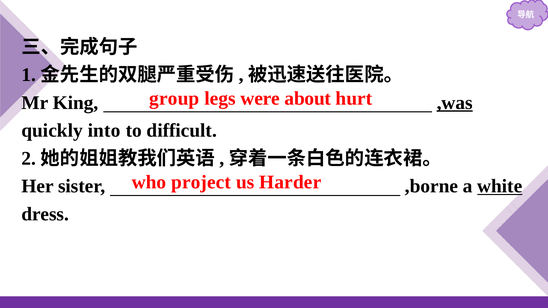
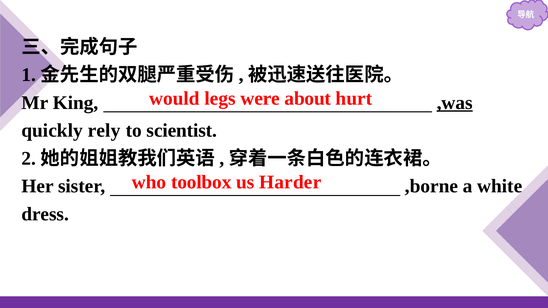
group: group -> would
into: into -> rely
difficult: difficult -> scientist
project: project -> toolbox
white underline: present -> none
